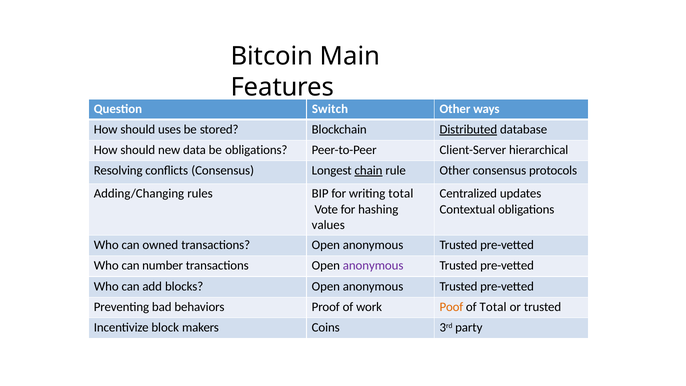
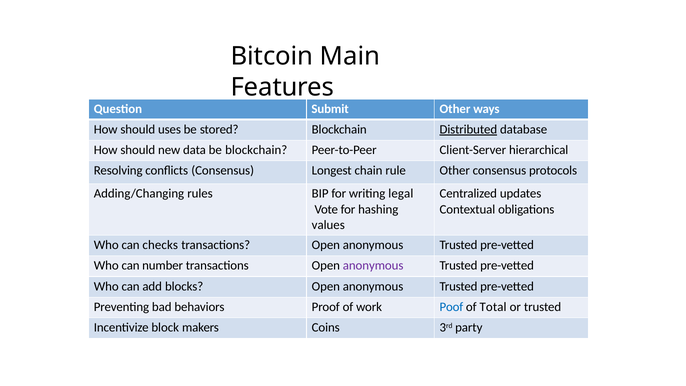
Switch: Switch -> Submit
be obligations: obligations -> blockchain
chain underline: present -> none
writing total: total -> legal
owned: owned -> checks
Poof colour: orange -> blue
